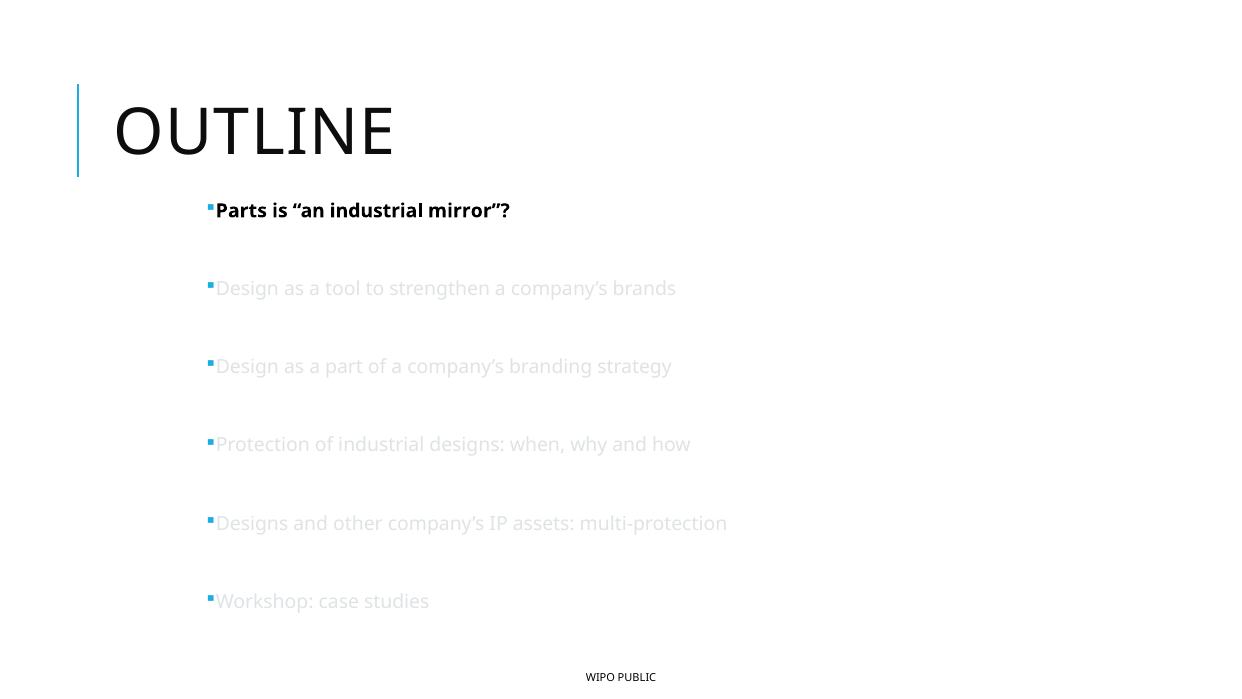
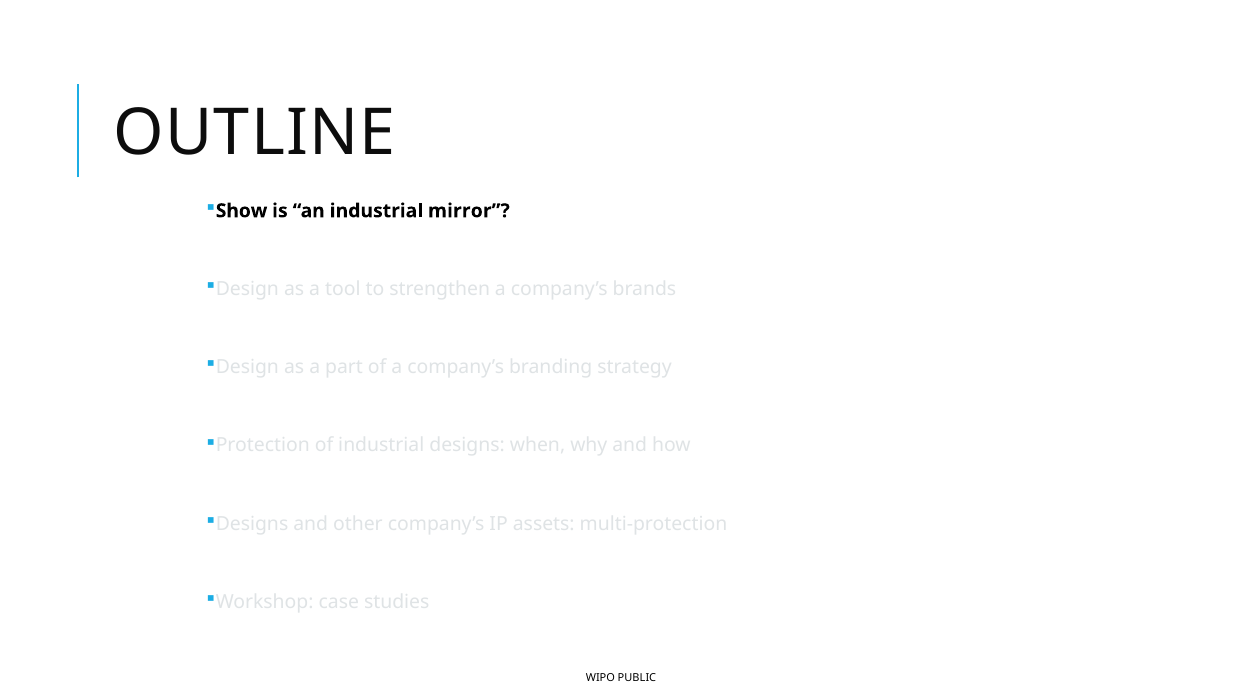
Parts: Parts -> Show
